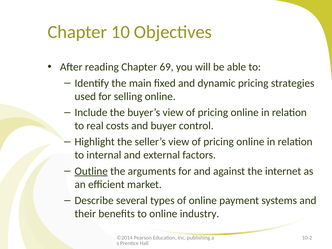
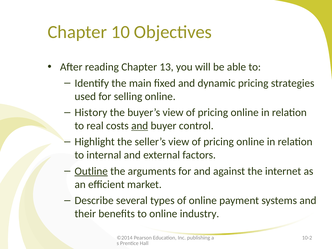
69: 69 -> 13
Include: Include -> History
and at (140, 126) underline: none -> present
